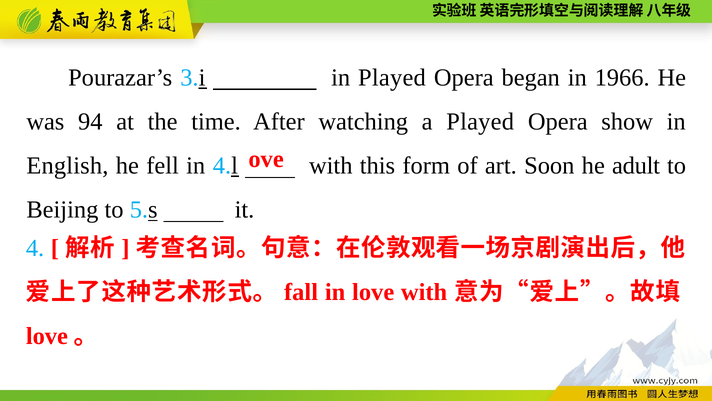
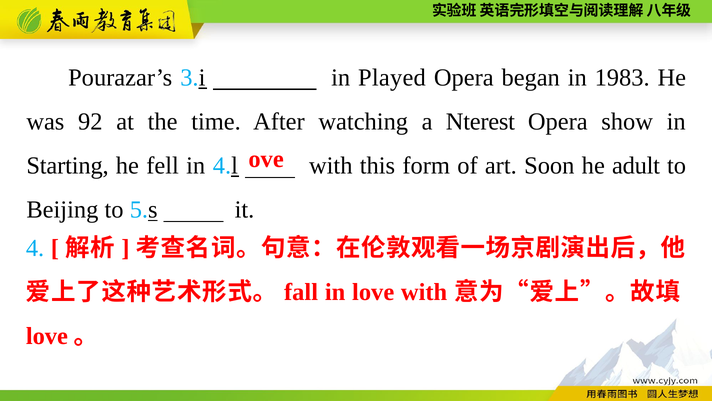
1966: 1966 -> 1983
94: 94 -> 92
a Played: Played -> Nterest
English: English -> Starting
